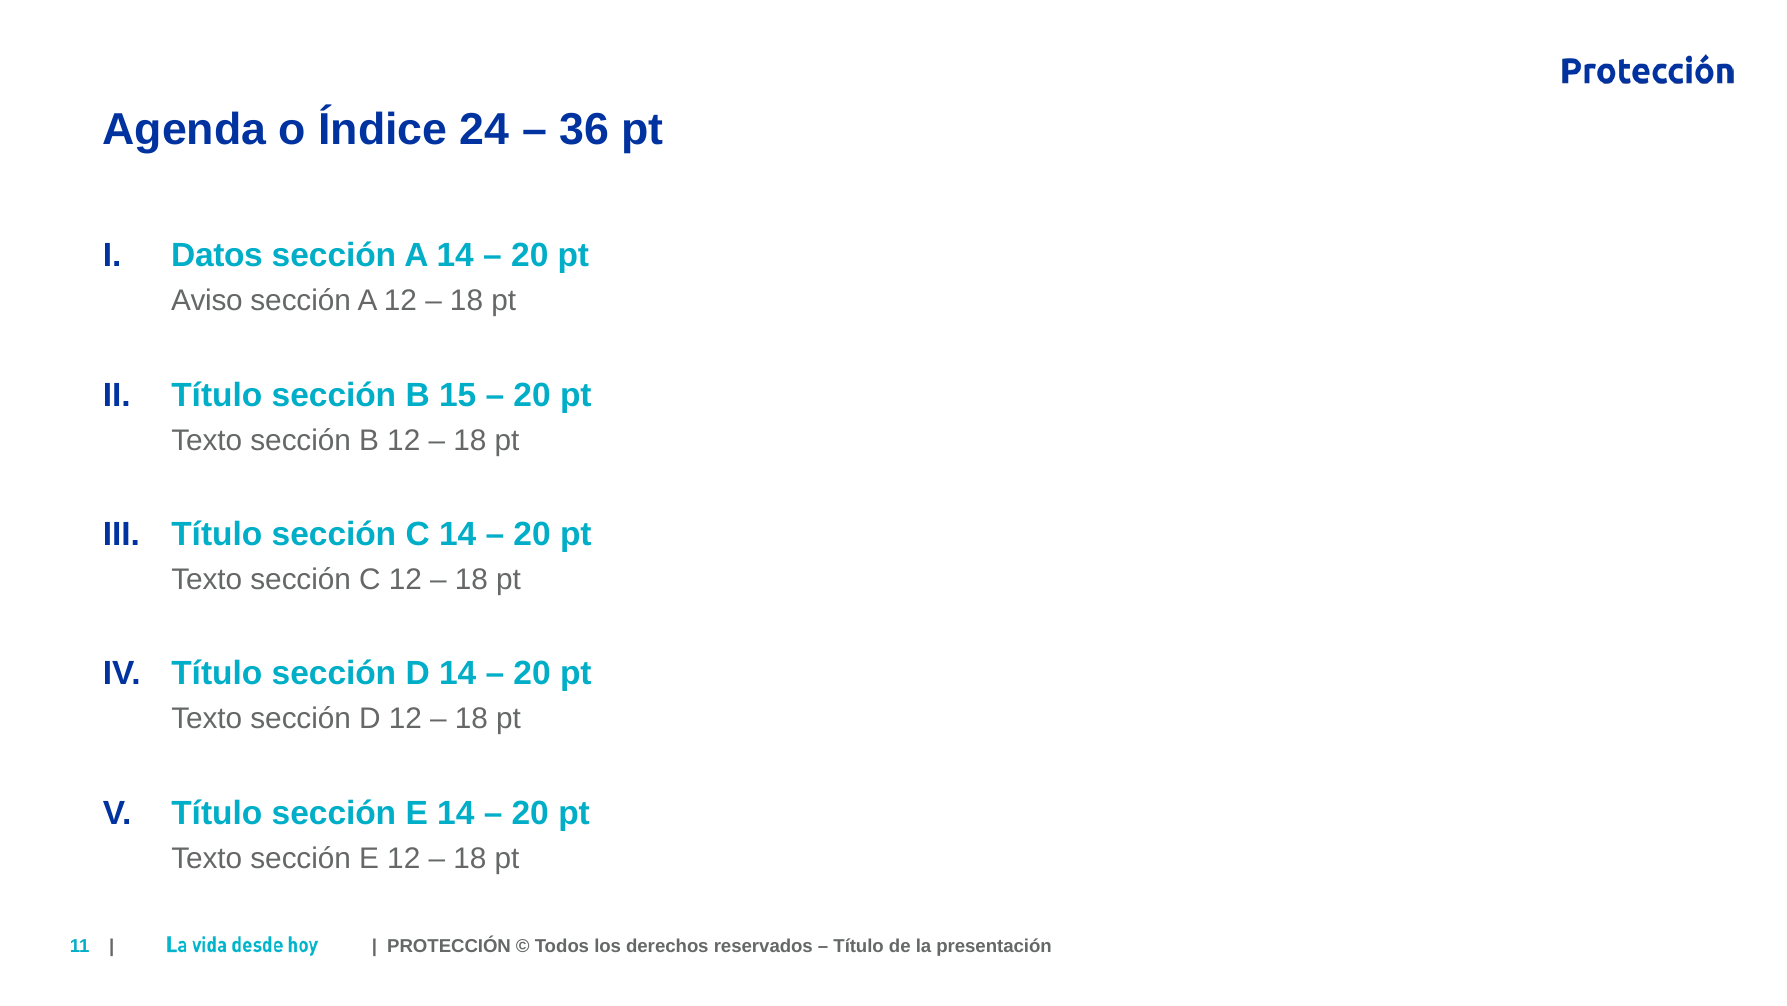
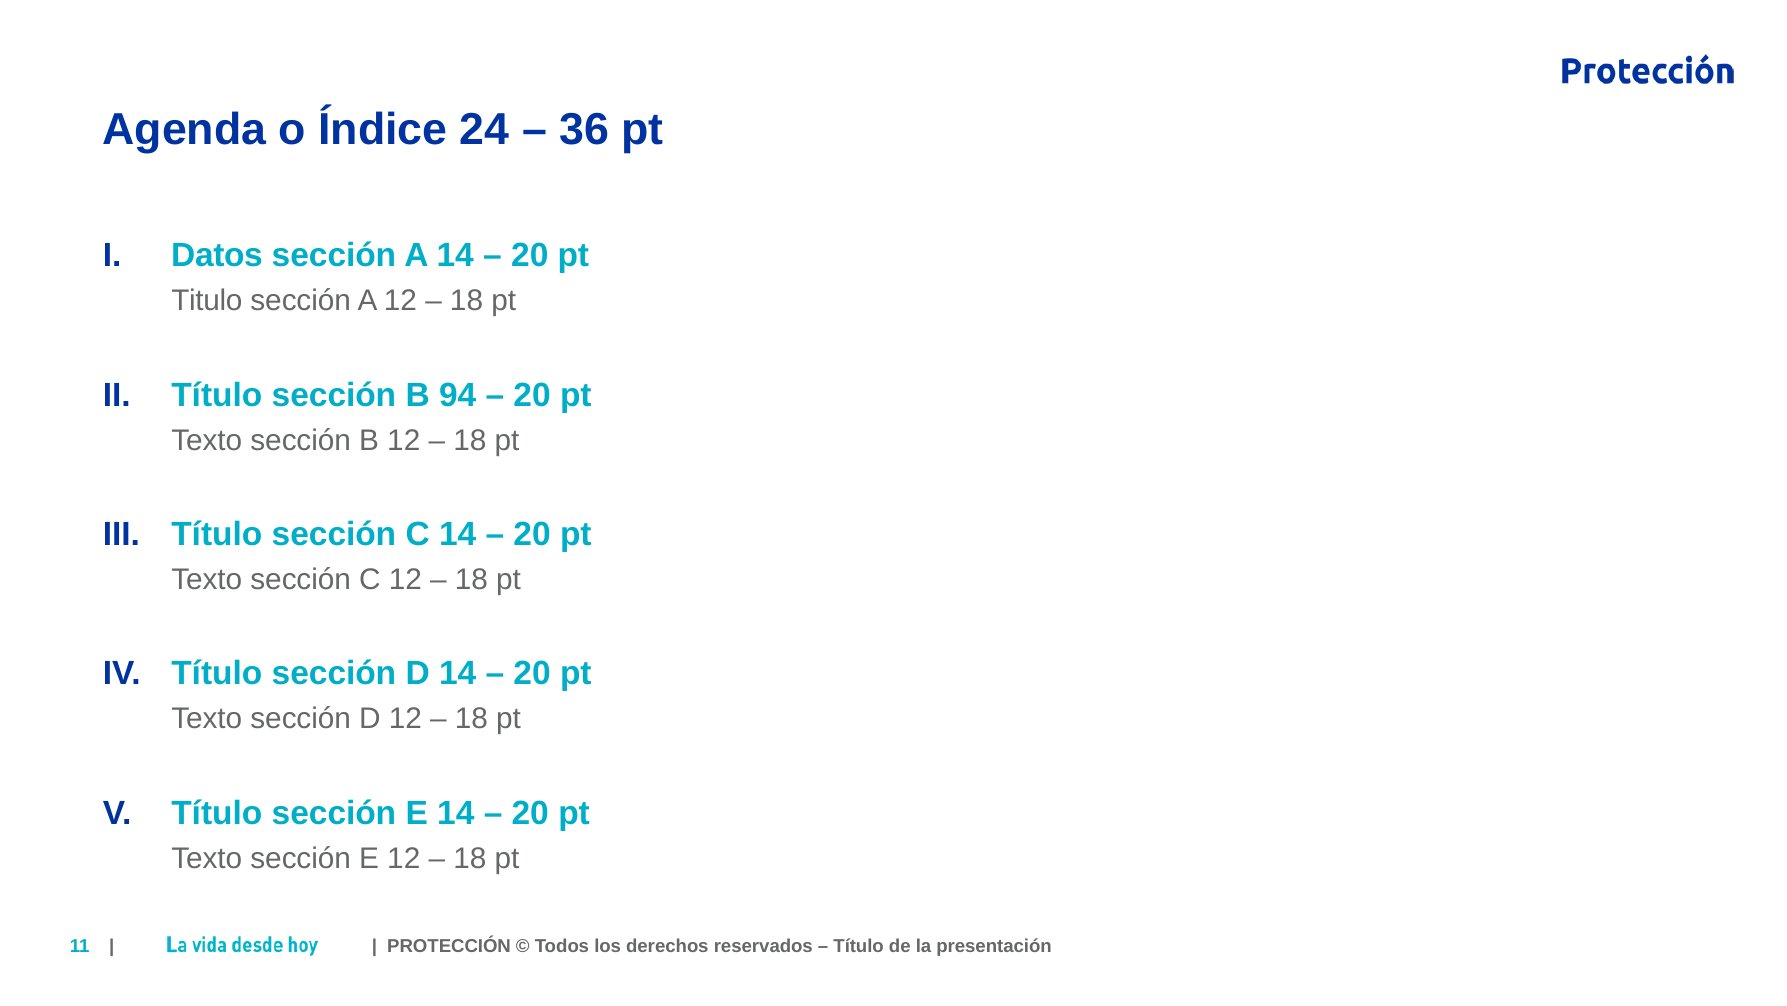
Aviso: Aviso -> Titulo
15: 15 -> 94
